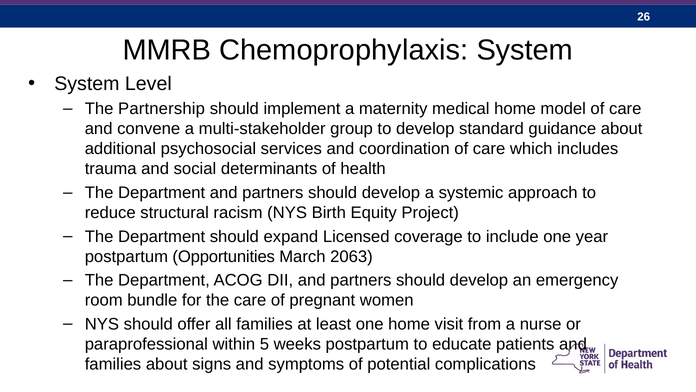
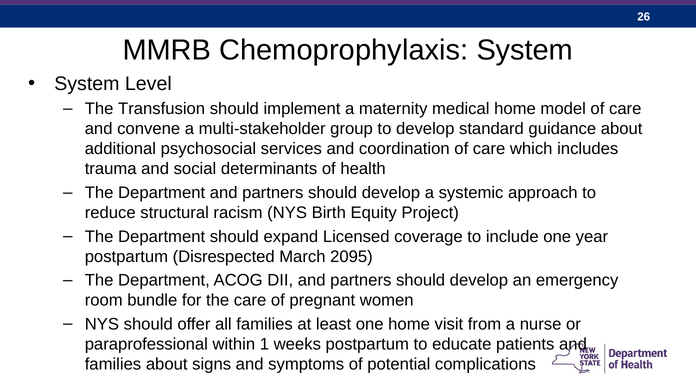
Partnership: Partnership -> Transfusion
Opportunities: Opportunities -> Disrespected
2063: 2063 -> 2095
5: 5 -> 1
